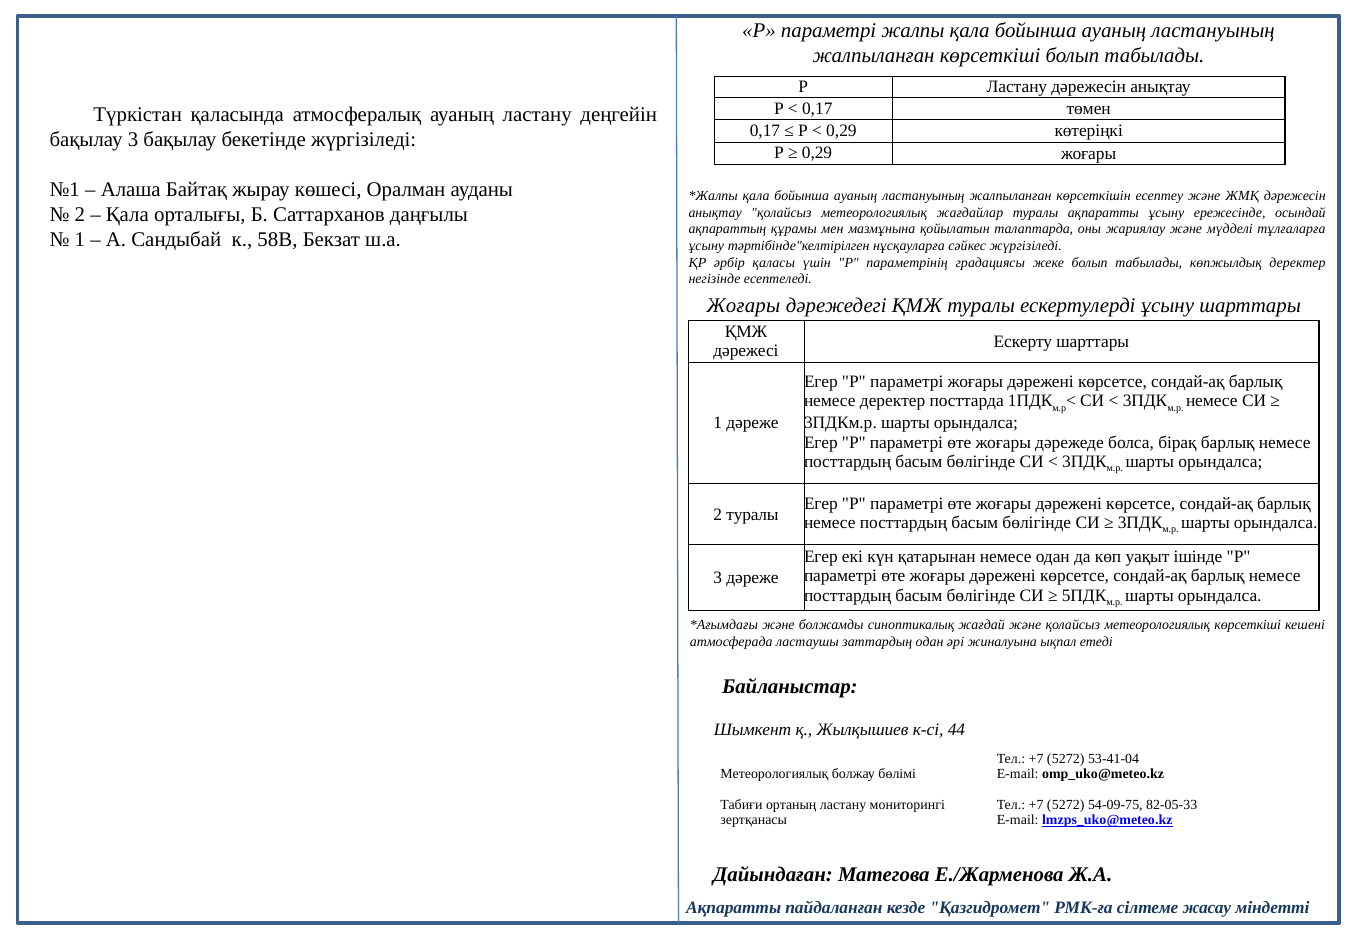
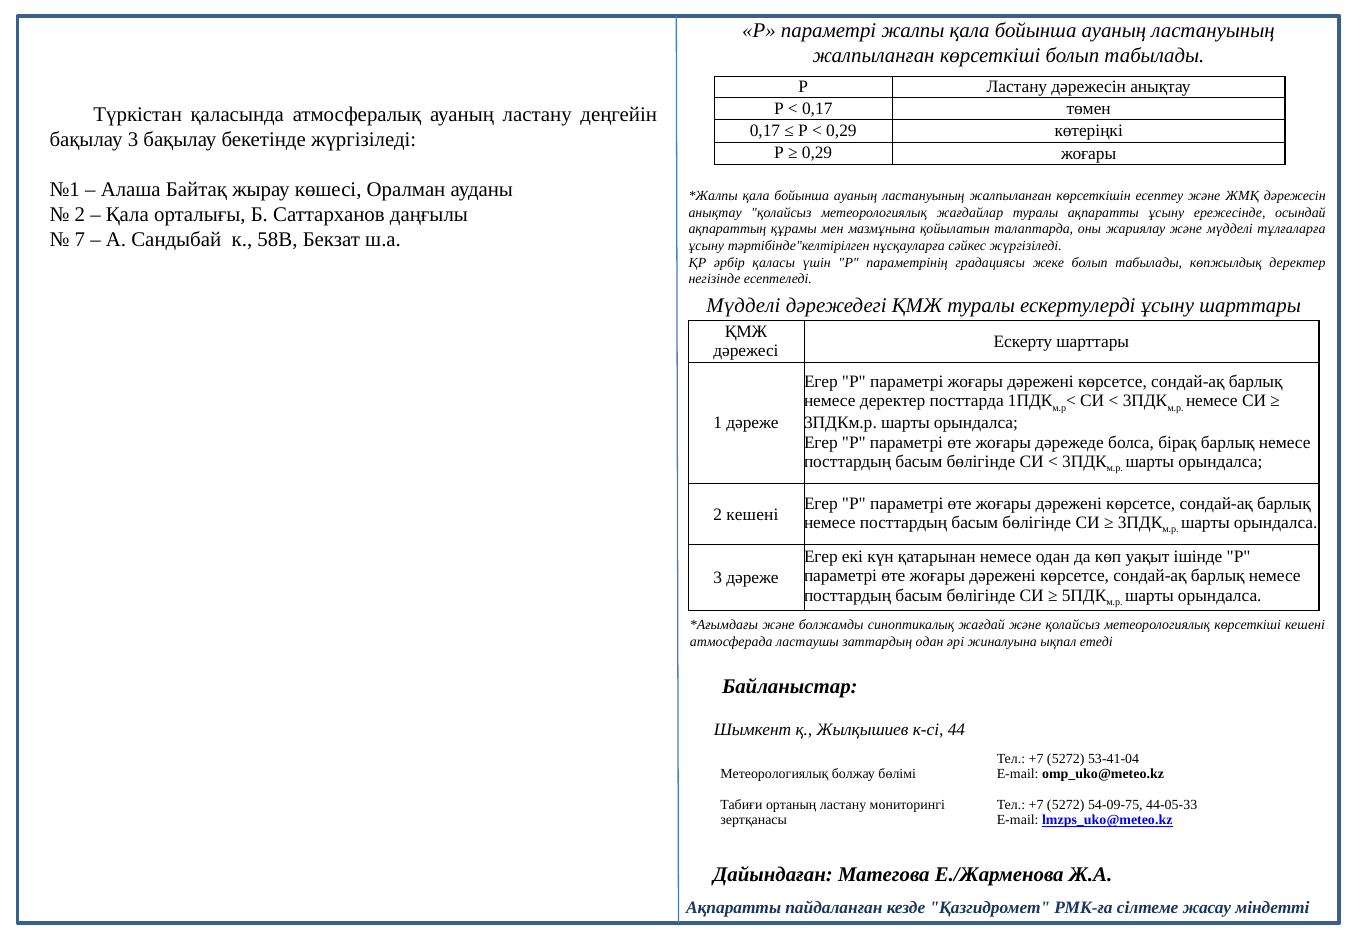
1 at (80, 240): 1 -> 7
Жоғары at (743, 306): Жоғары -> Мүдделі
2 туралы: туралы -> кешені
82-05-33: 82-05-33 -> 44-05-33
